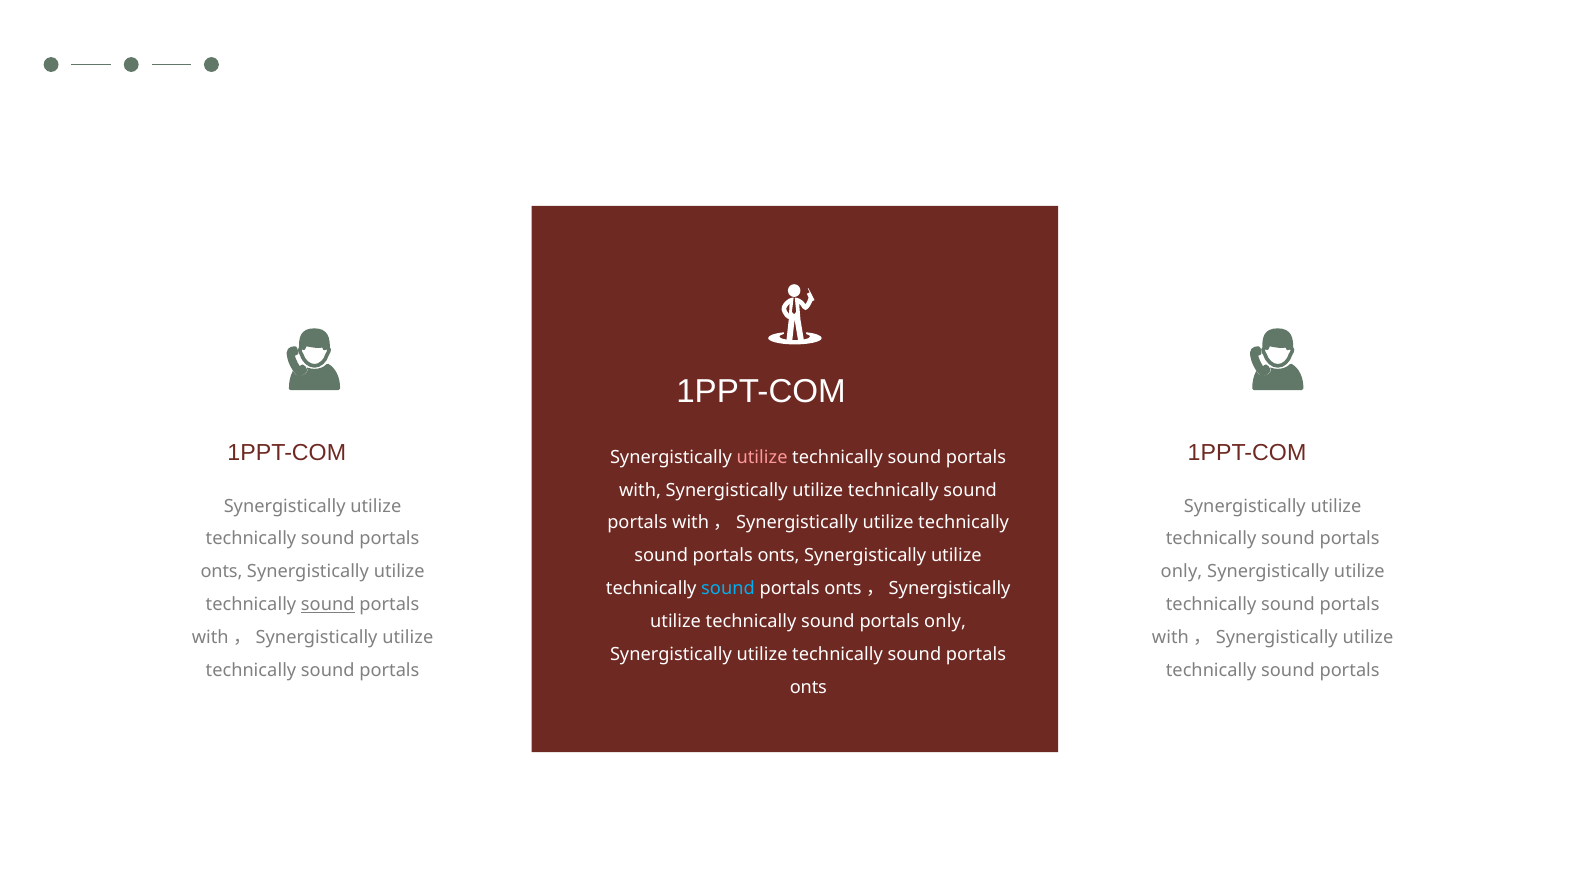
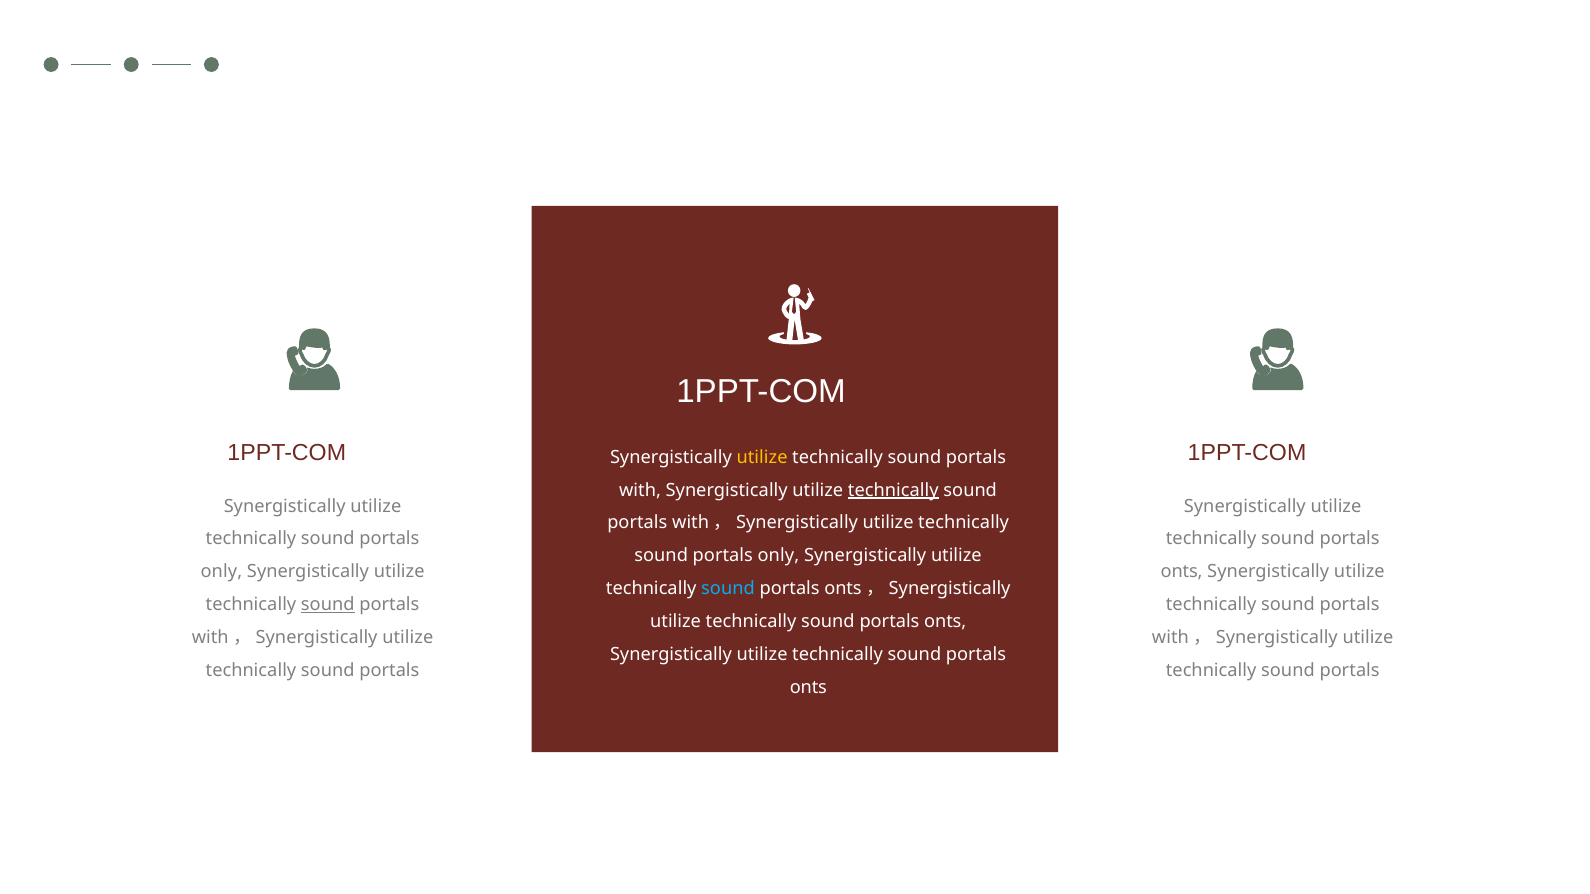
utilize at (762, 458) colour: pink -> yellow
technically at (893, 490) underline: none -> present
onts at (779, 556): onts -> only
onts at (221, 572): onts -> only
only at (1182, 572): only -> onts
only at (945, 622): only -> onts
